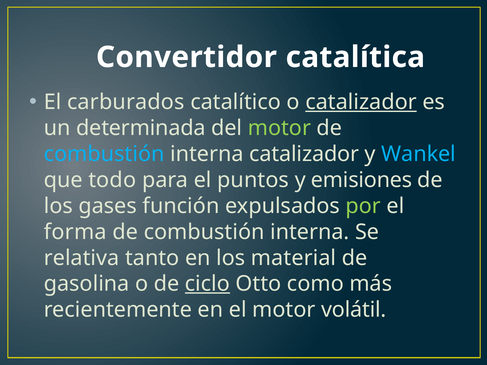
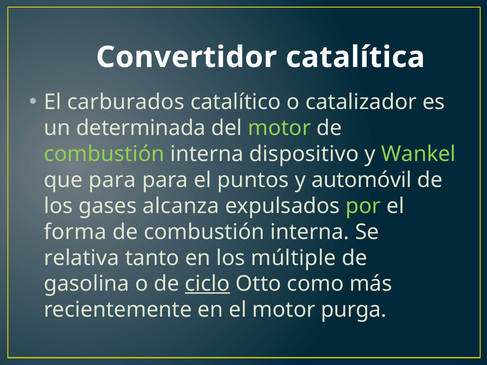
catalizador at (361, 102) underline: present -> none
combustión at (104, 154) colour: light blue -> light green
interna catalizador: catalizador -> dispositivo
Wankel colour: light blue -> light green
que todo: todo -> para
emisiones: emisiones -> automóvil
función: función -> alcanza
material: material -> múltiple
volátil: volátil -> purga
